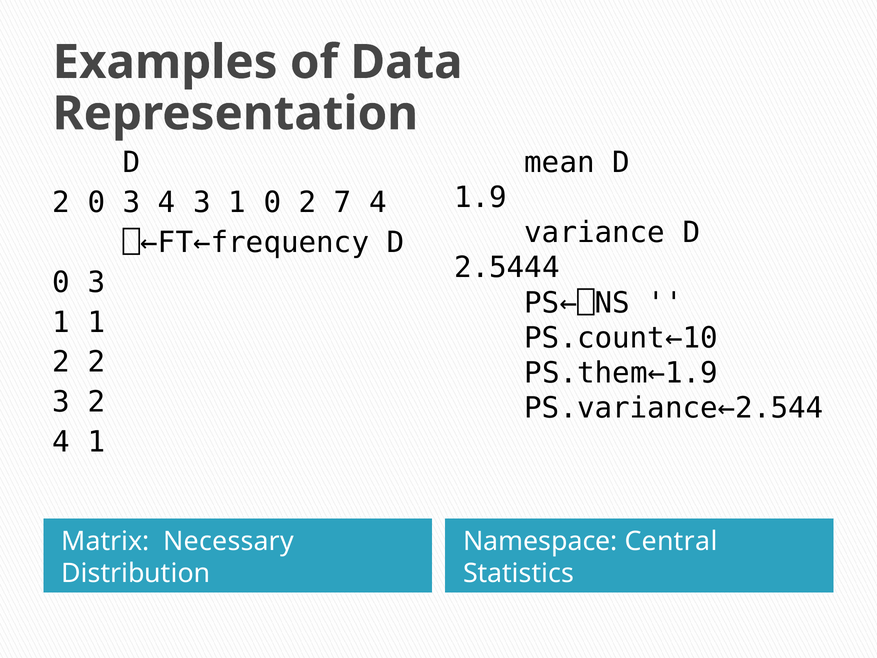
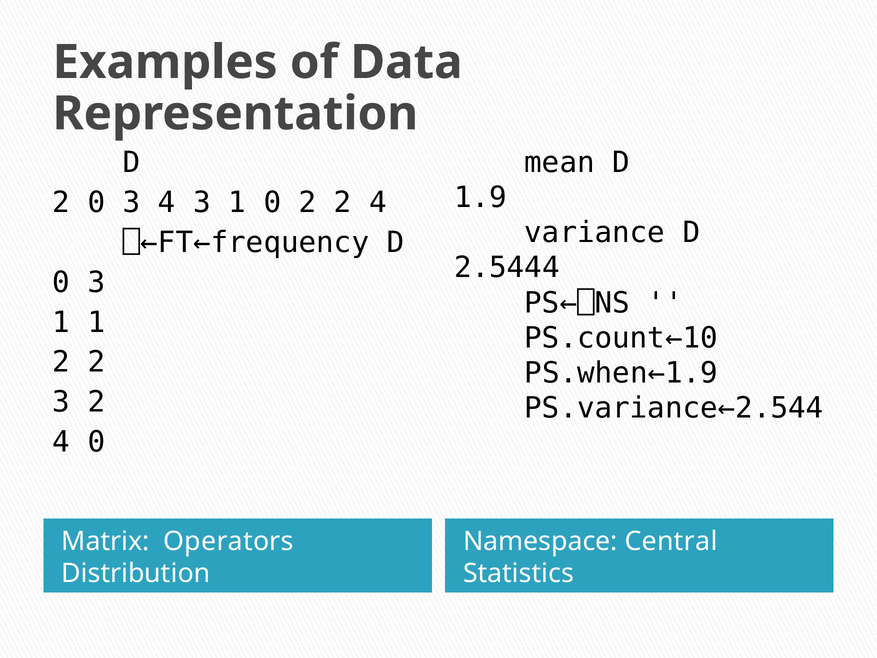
0 2 7: 7 -> 2
PS.them←1.9: PS.them←1.9 -> PS.when←1.9
4 1: 1 -> 0
Necessary: Necessary -> Operators
